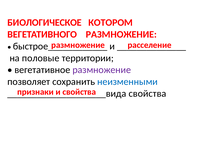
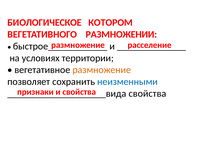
ВЕГЕТАТИВНОГО РАЗМНОЖЕНИЕ: РАЗМНОЖЕНИЕ -> РАЗМНОЖЕНИИ
половые: половые -> условиях
размножение at (102, 70) colour: purple -> orange
